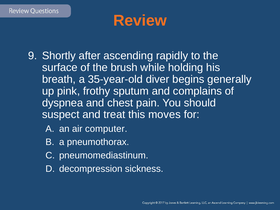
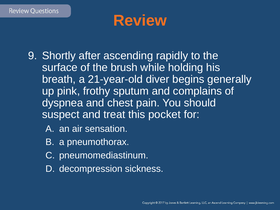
35-year-old: 35-year-old -> 21-year-old
moves: moves -> pocket
computer: computer -> sensation
